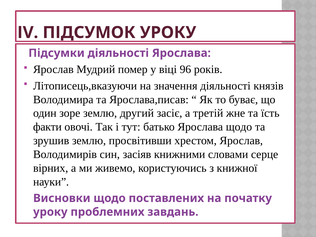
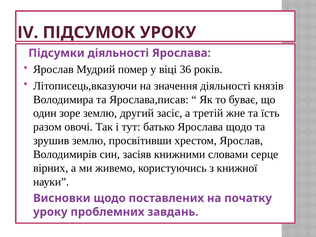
96: 96 -> 36
факти: факти -> разом
